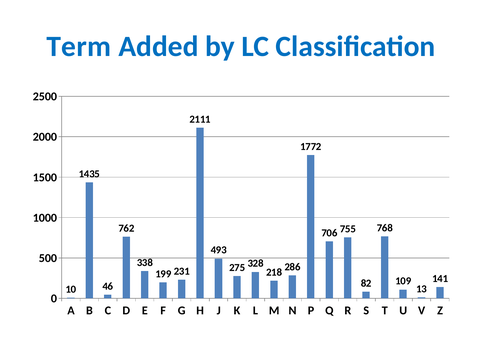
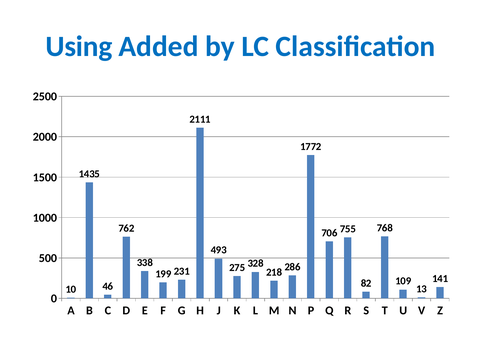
Term: Term -> Using
